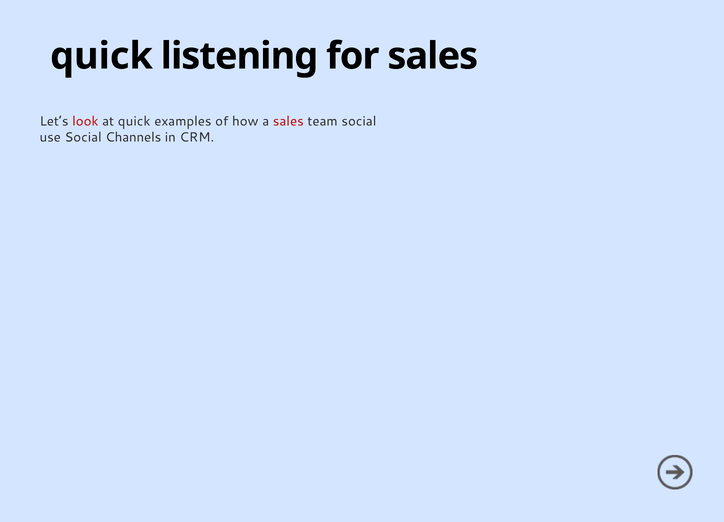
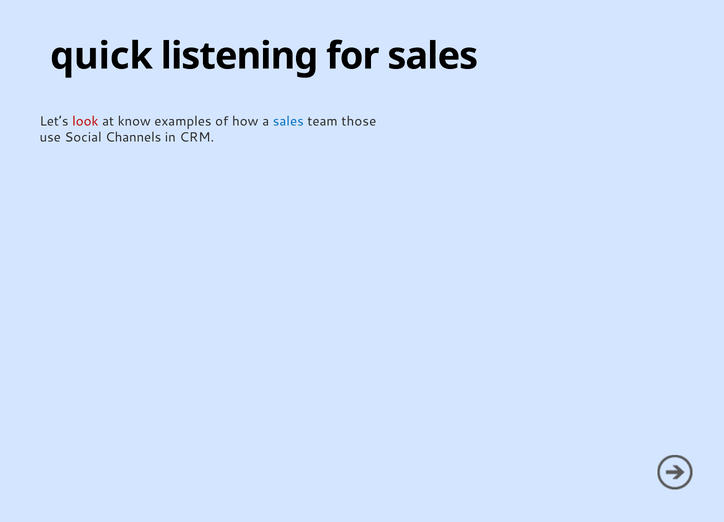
at quick: quick -> know
sales at (288, 122) colour: red -> blue
team social: social -> those
